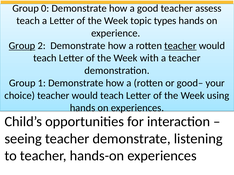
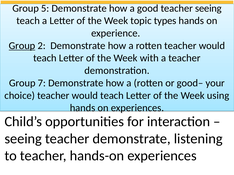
0: 0 -> 5
teacher assess: assess -> seeing
teacher at (180, 46) underline: present -> none
1: 1 -> 7
